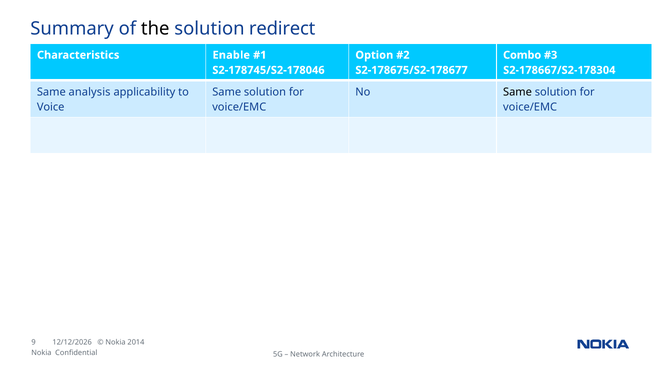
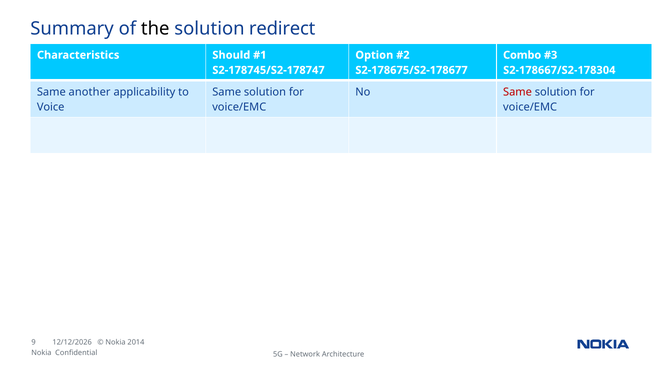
Enable: Enable -> Should
S2-178745/S2-178046: S2-178745/S2-178046 -> S2-178745/S2-178747
analysis: analysis -> another
Same at (518, 92) colour: black -> red
